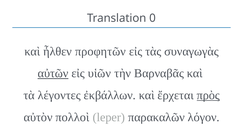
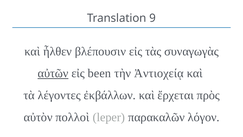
0: 0 -> 9
προφητῶν: προφητῶν -> βλέπουσιν
υἱῶν: υἱῶν -> been
Βαρναβᾶς: Βαρναβᾶς -> Ἀντιοχείᾳ
πρὸς underline: present -> none
